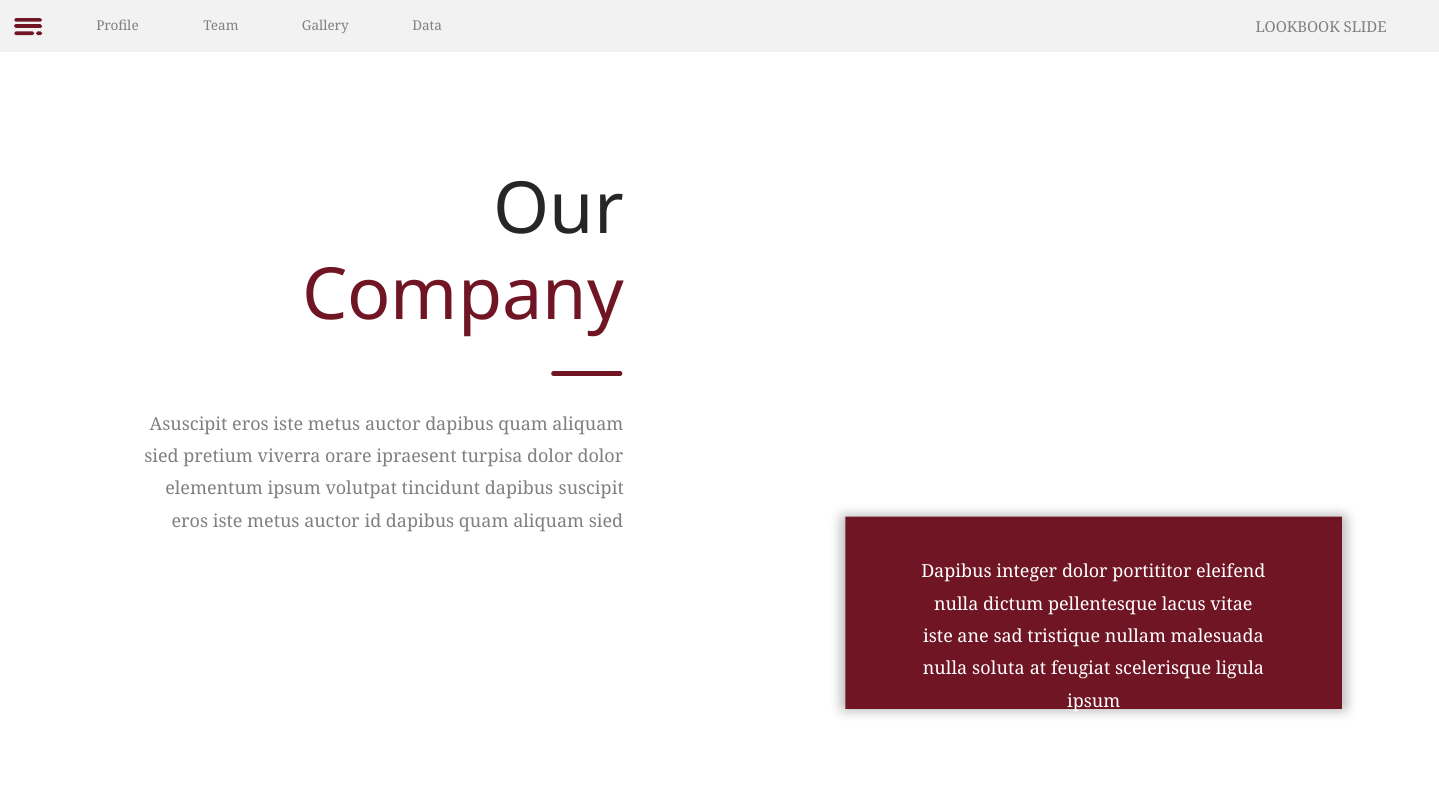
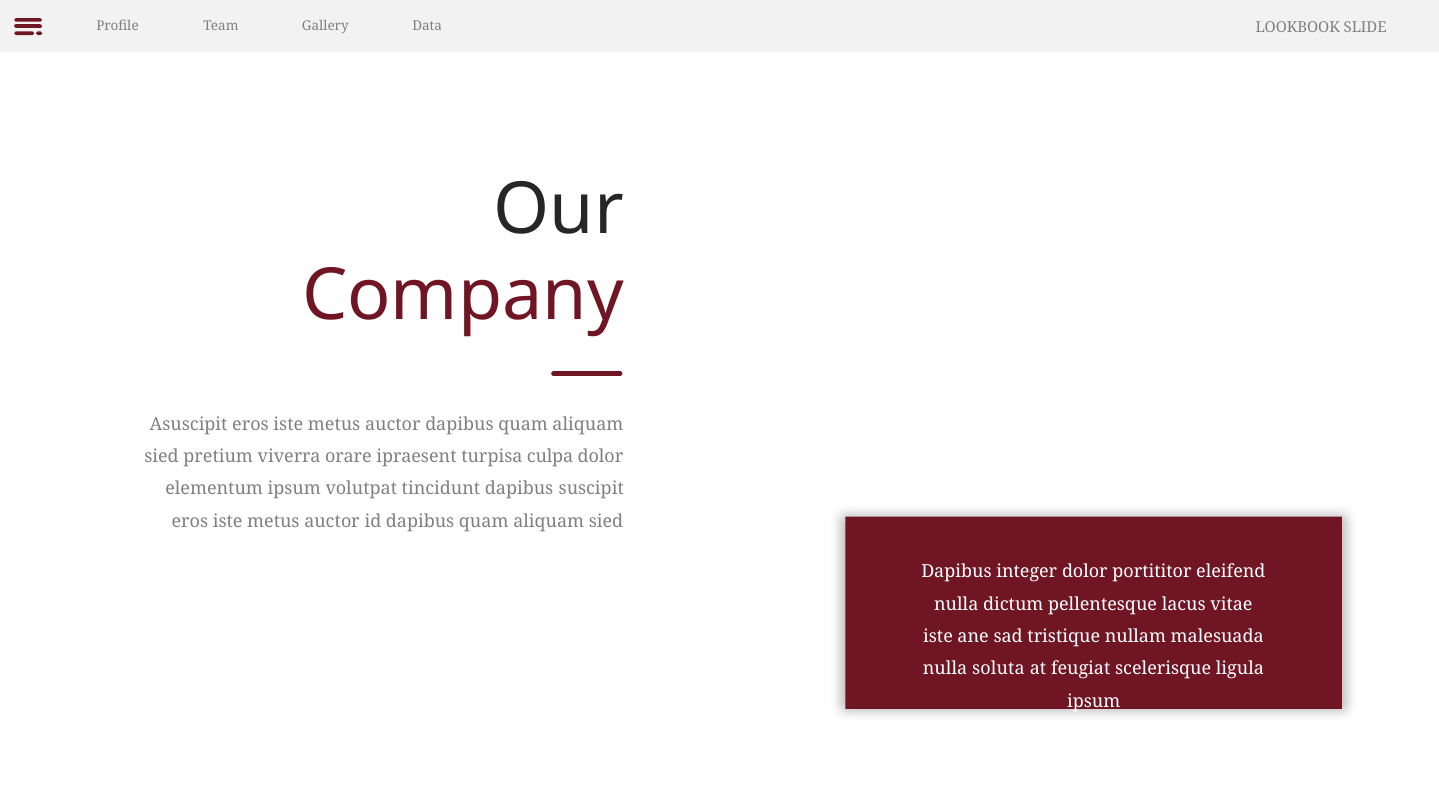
turpisa dolor: dolor -> culpa
